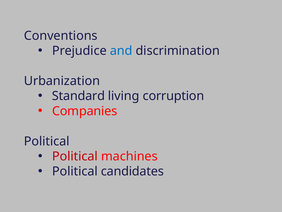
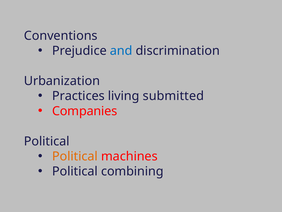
Standard: Standard -> Practices
corruption: corruption -> submitted
Political at (75, 156) colour: red -> orange
candidates: candidates -> combining
